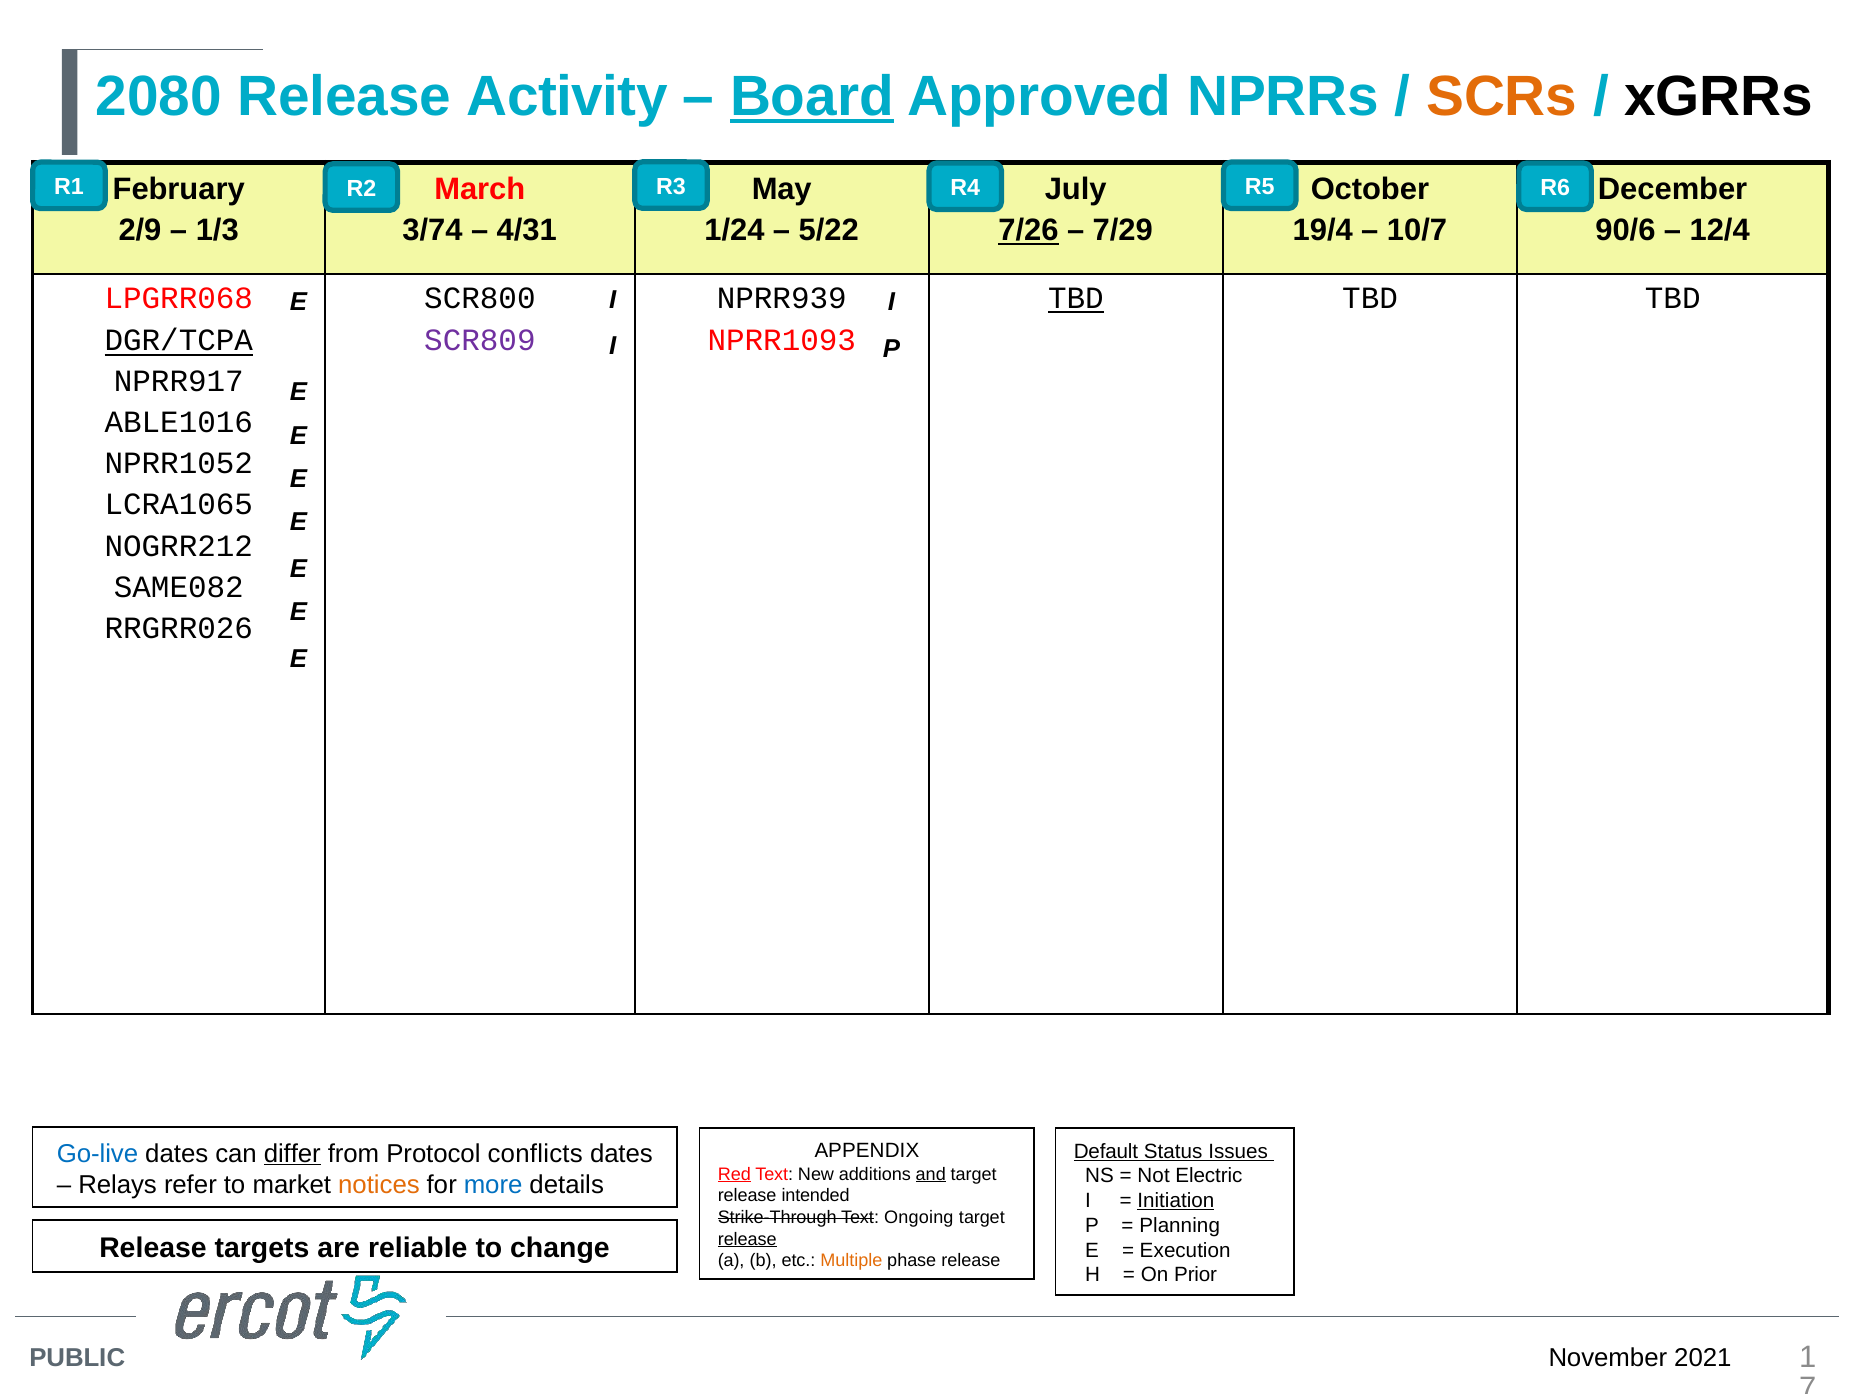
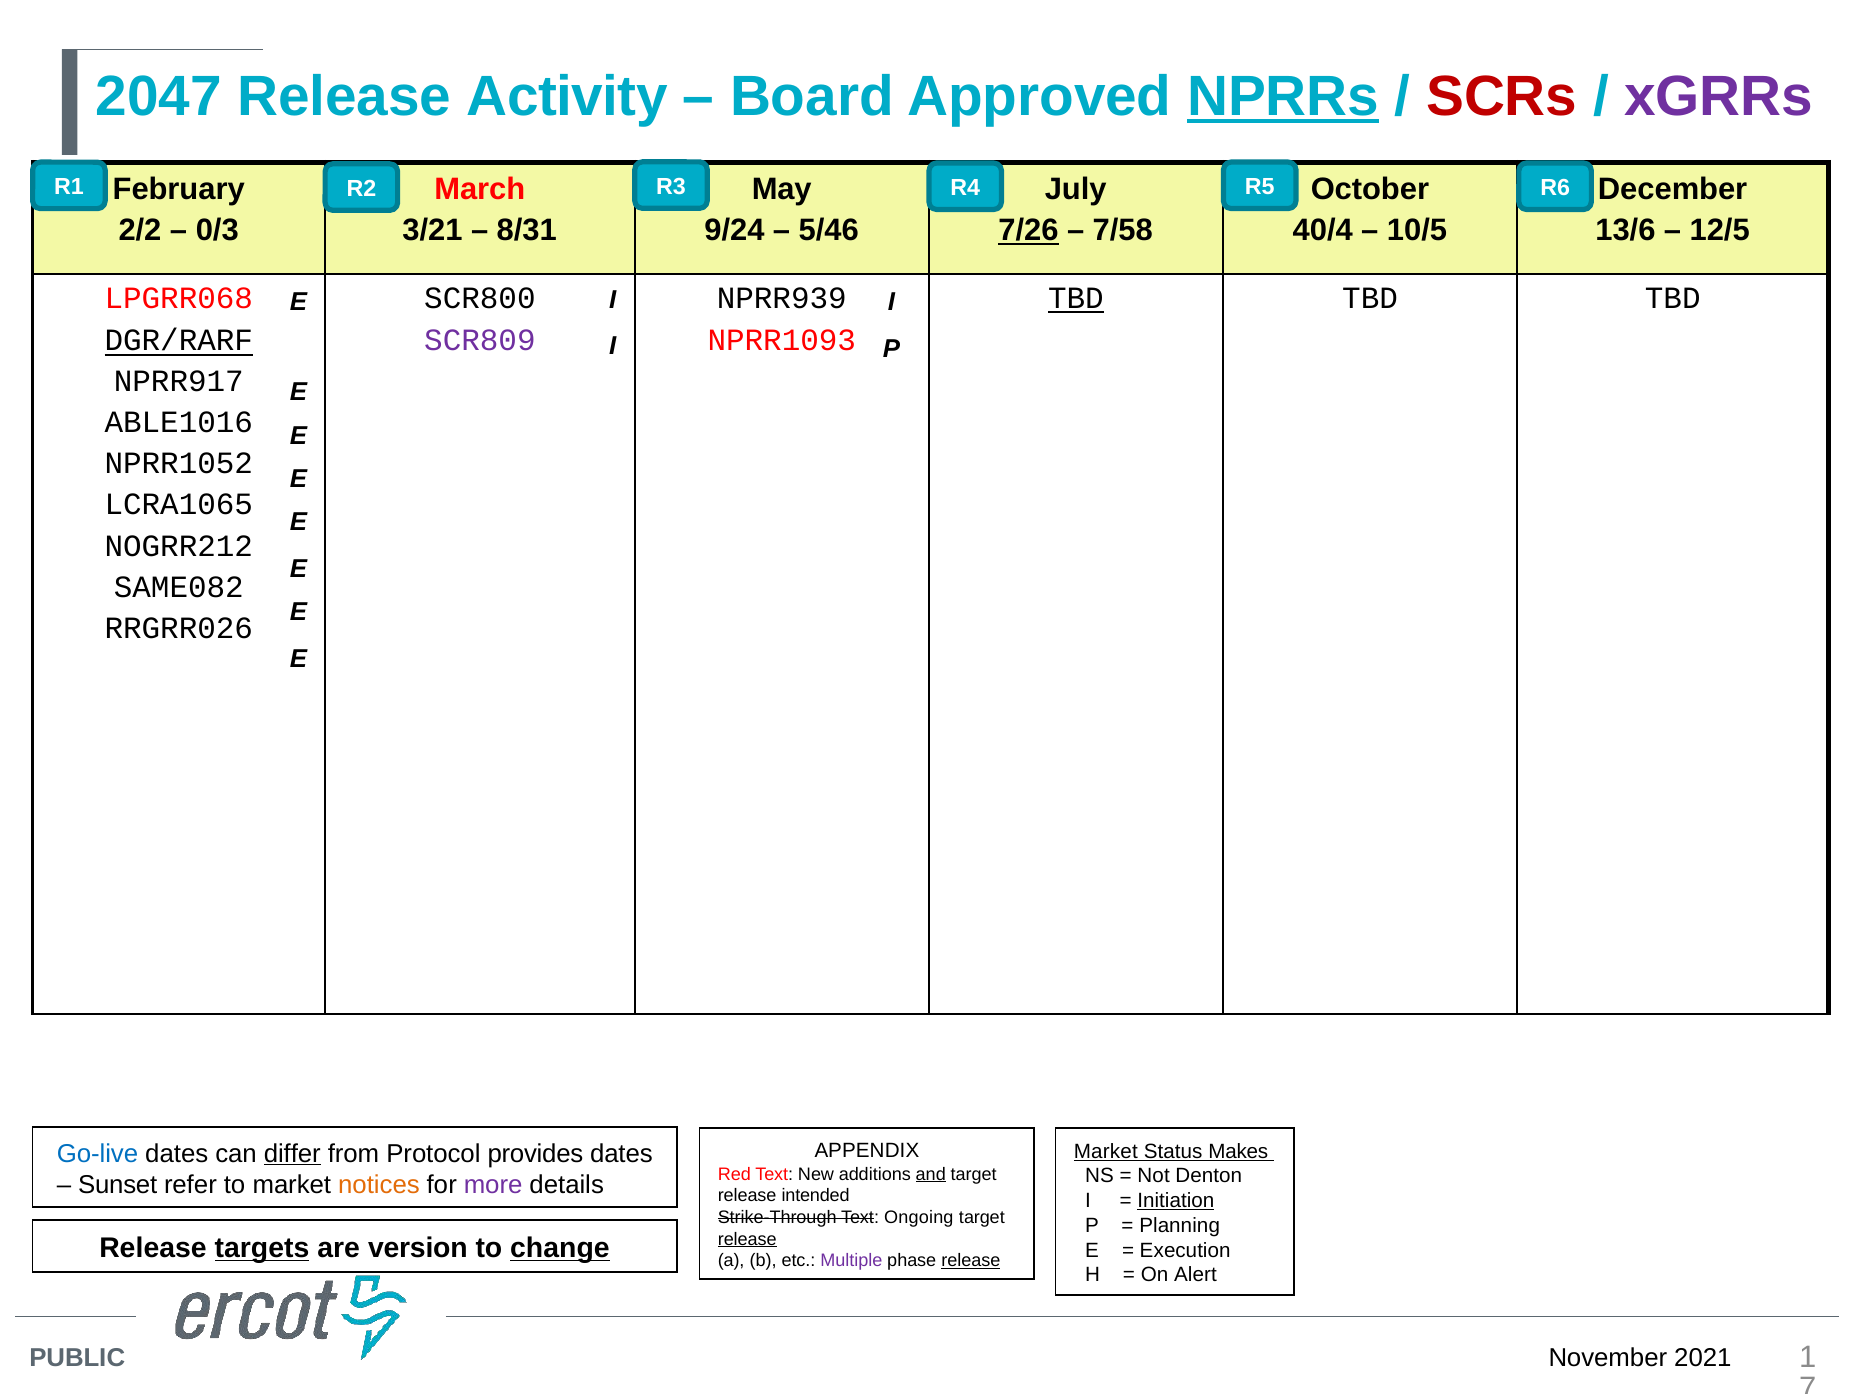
2080: 2080 -> 2047
Board underline: present -> none
NPRRs underline: none -> present
SCRs colour: orange -> red
xGRRs colour: black -> purple
2/9: 2/9 -> 2/2
1/3: 1/3 -> 0/3
3/74: 3/74 -> 3/21
4/31: 4/31 -> 8/31
1/24: 1/24 -> 9/24
5/22: 5/22 -> 5/46
7/29: 7/29 -> 7/58
19/4: 19/4 -> 40/4
10/7: 10/7 -> 10/5
90/6: 90/6 -> 13/6
12/4: 12/4 -> 12/5
DGR/TCPA: DGR/TCPA -> DGR/RARF
conflicts: conflicts -> provides
Default at (1106, 1151): Default -> Market
Issues: Issues -> Makes
Red underline: present -> none
Electric: Electric -> Denton
Relays: Relays -> Sunset
more colour: blue -> purple
targets underline: none -> present
reliable: reliable -> version
change underline: none -> present
Multiple colour: orange -> purple
release at (971, 1260) underline: none -> present
Prior: Prior -> Alert
